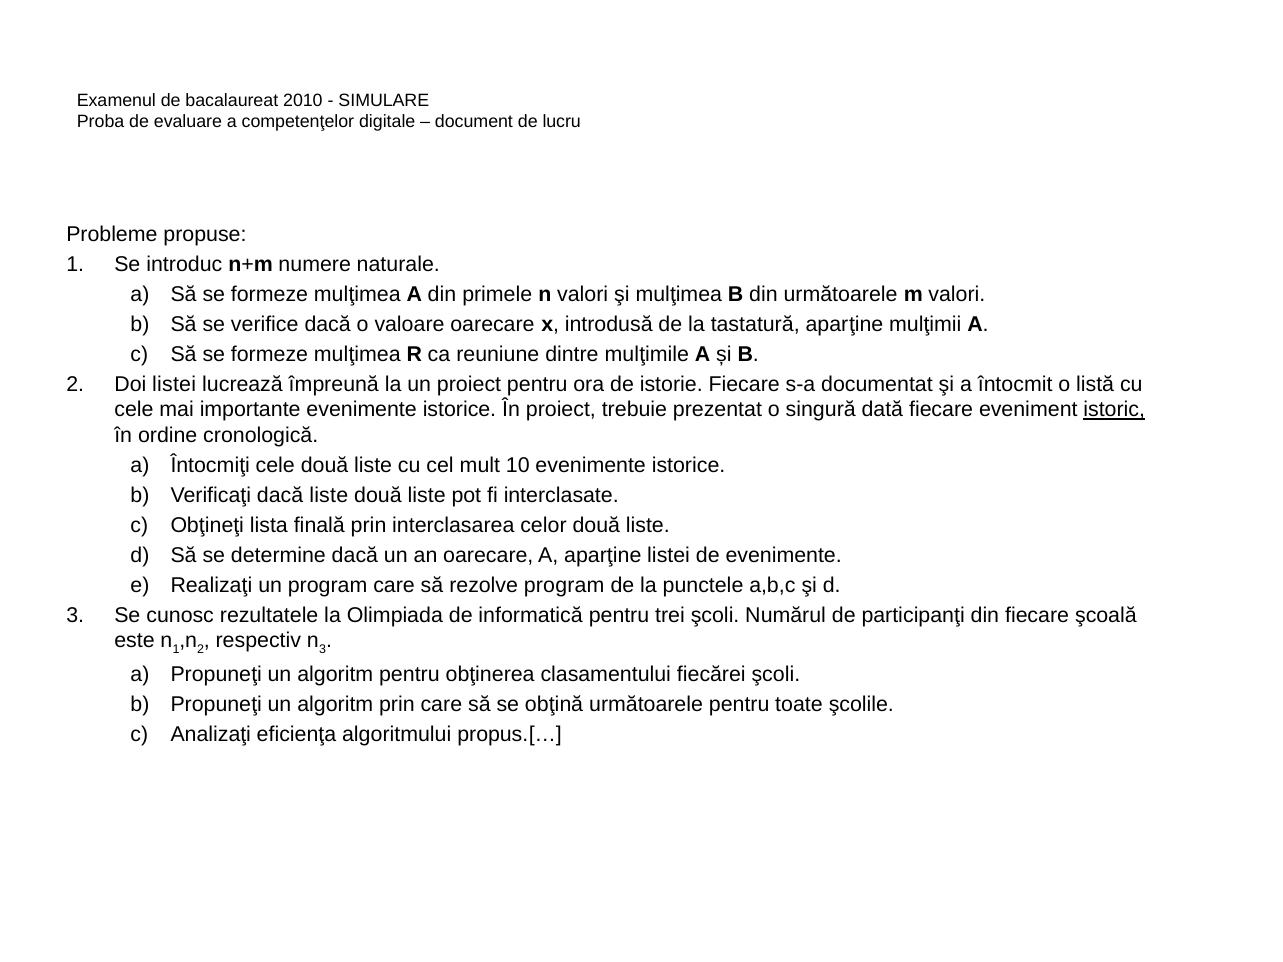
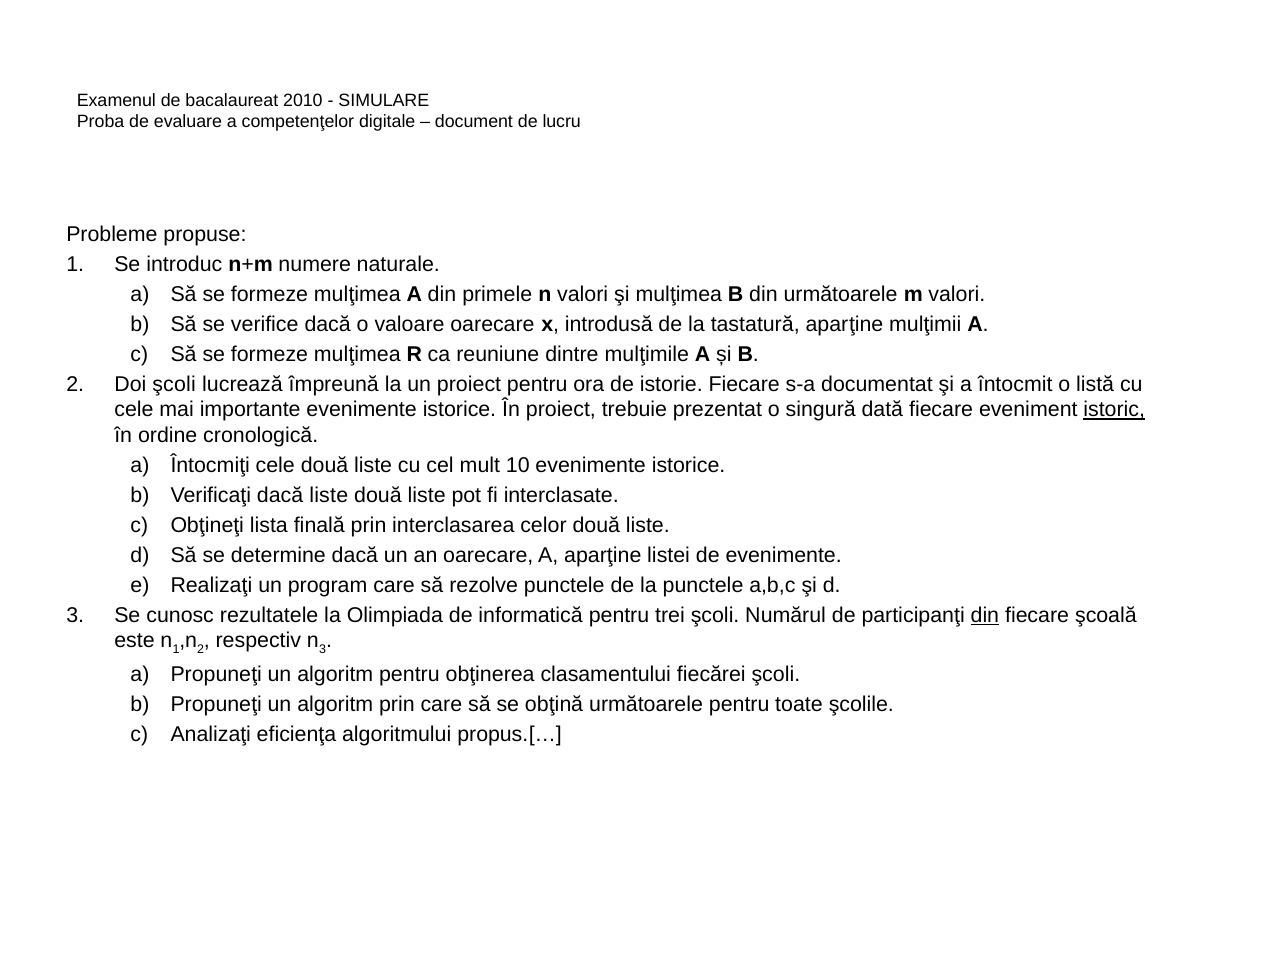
Doi listei: listei -> şcoli
rezolve program: program -> punctele
din at (985, 615) underline: none -> present
